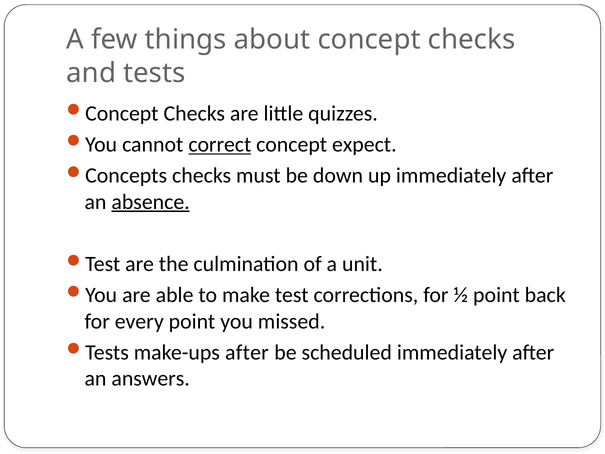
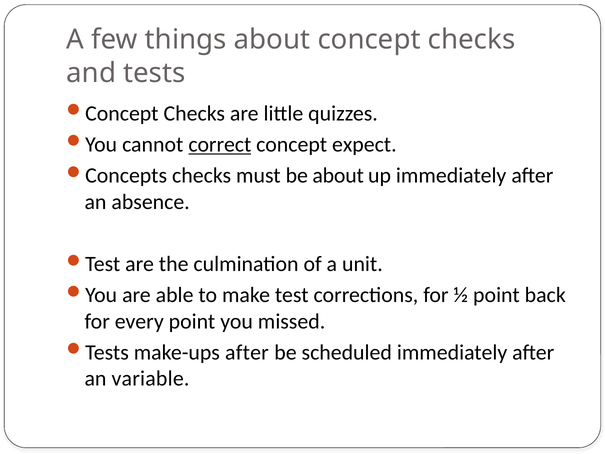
be down: down -> about
absence underline: present -> none
answers: answers -> variable
